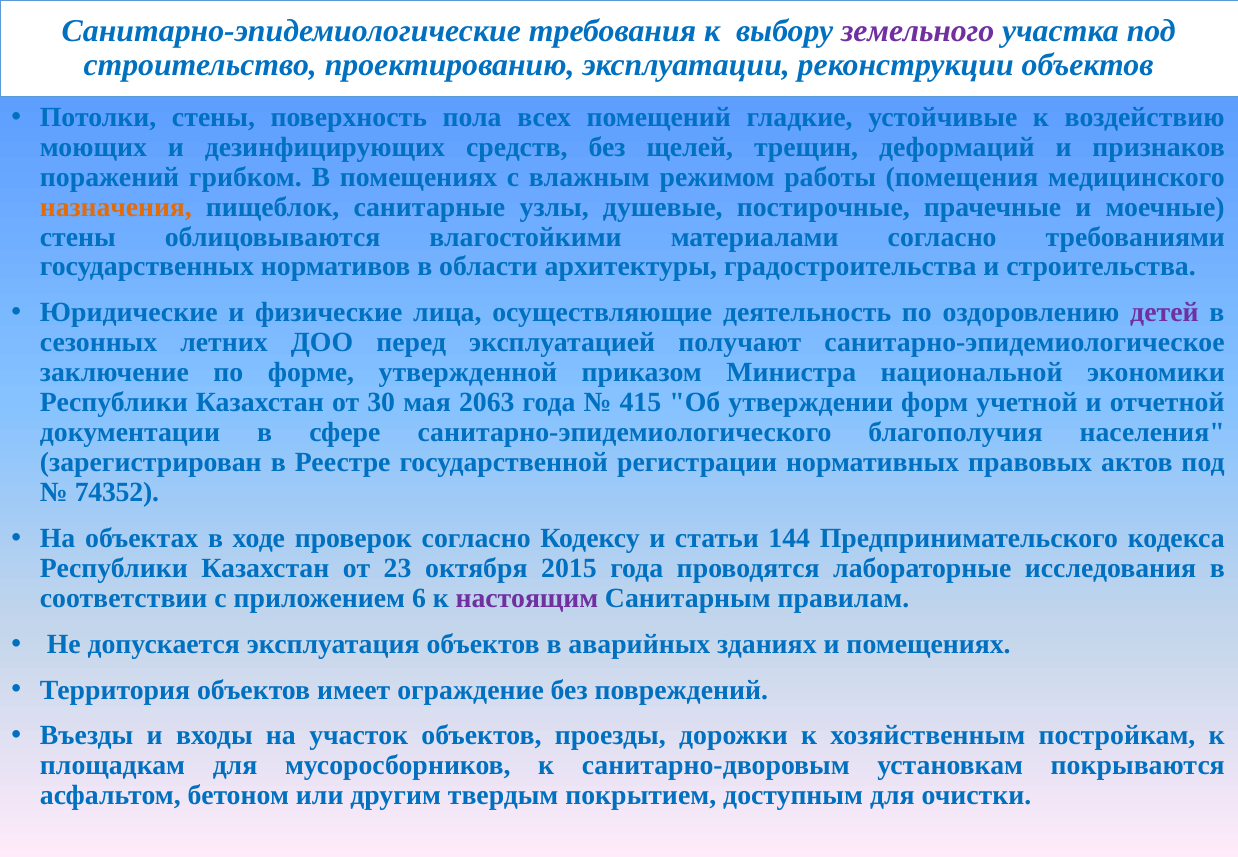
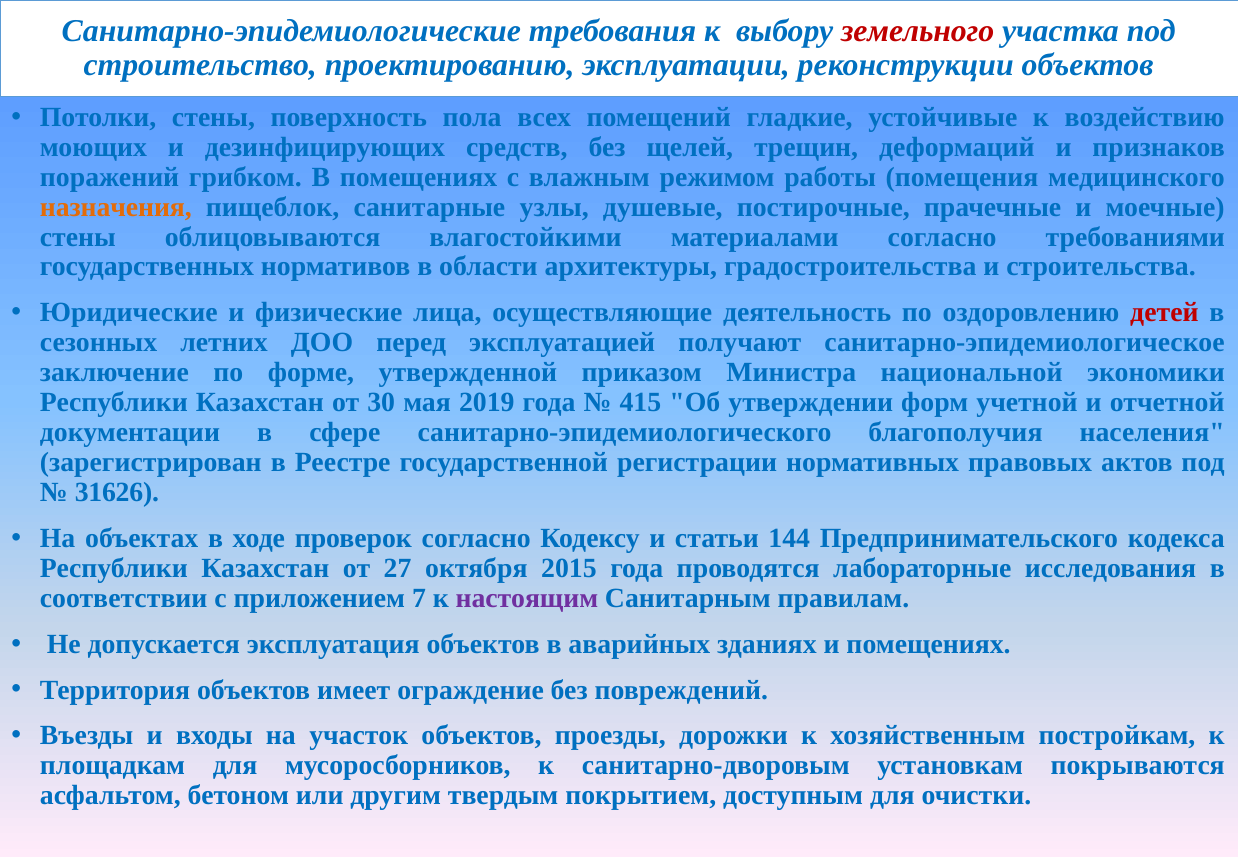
земельного colour: purple -> red
детей colour: purple -> red
2063: 2063 -> 2019
74352: 74352 -> 31626
23: 23 -> 27
6: 6 -> 7
